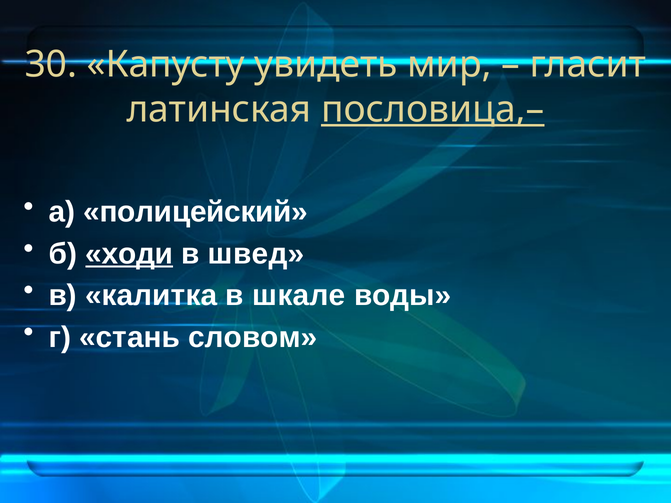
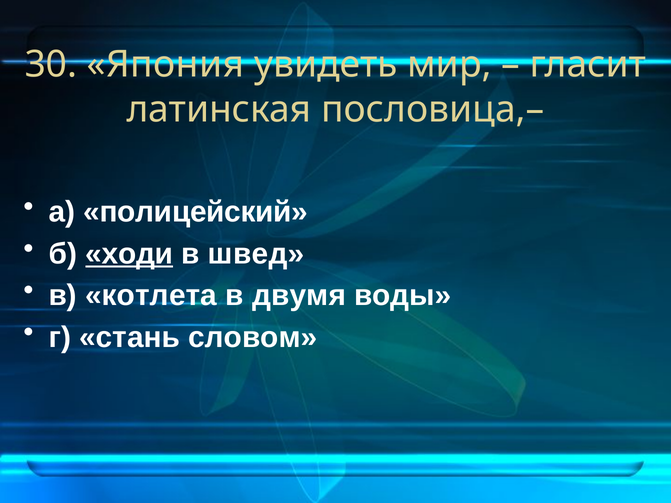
Капусту: Капусту -> Япония
пословица,– underline: present -> none
калитка: калитка -> котлета
шкале: шкале -> двумя
